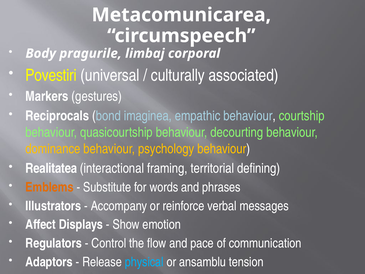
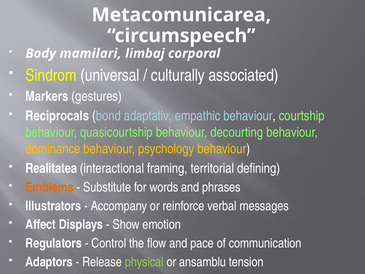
pragurile: pragurile -> mamilari
Povestiri: Povestiri -> Sindrom
imaginea: imaginea -> adaptativ
physical colour: light blue -> light green
